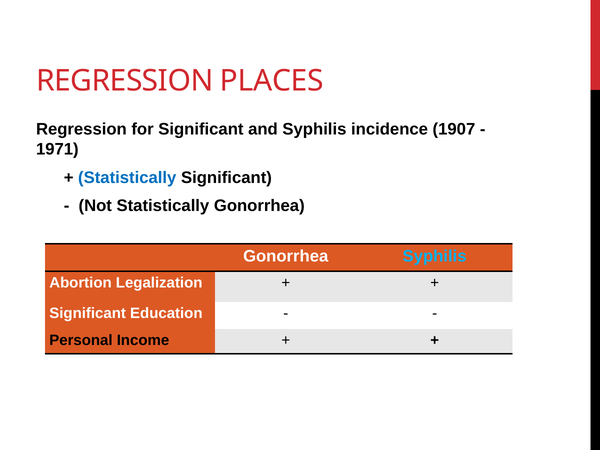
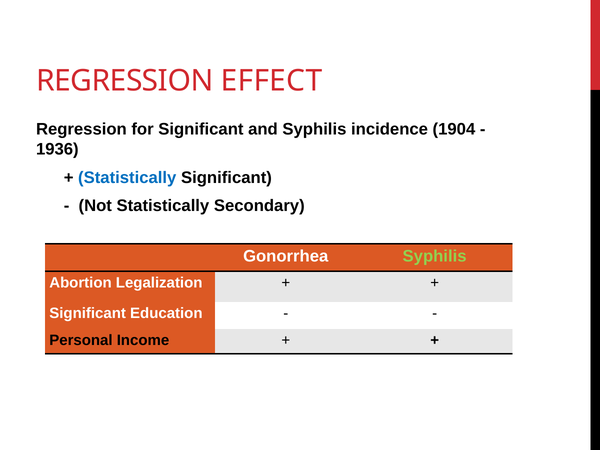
PLACES: PLACES -> EFFECT
1907: 1907 -> 1904
1971: 1971 -> 1936
Statistically Gonorrhea: Gonorrhea -> Secondary
Syphilis at (435, 256) colour: light blue -> light green
